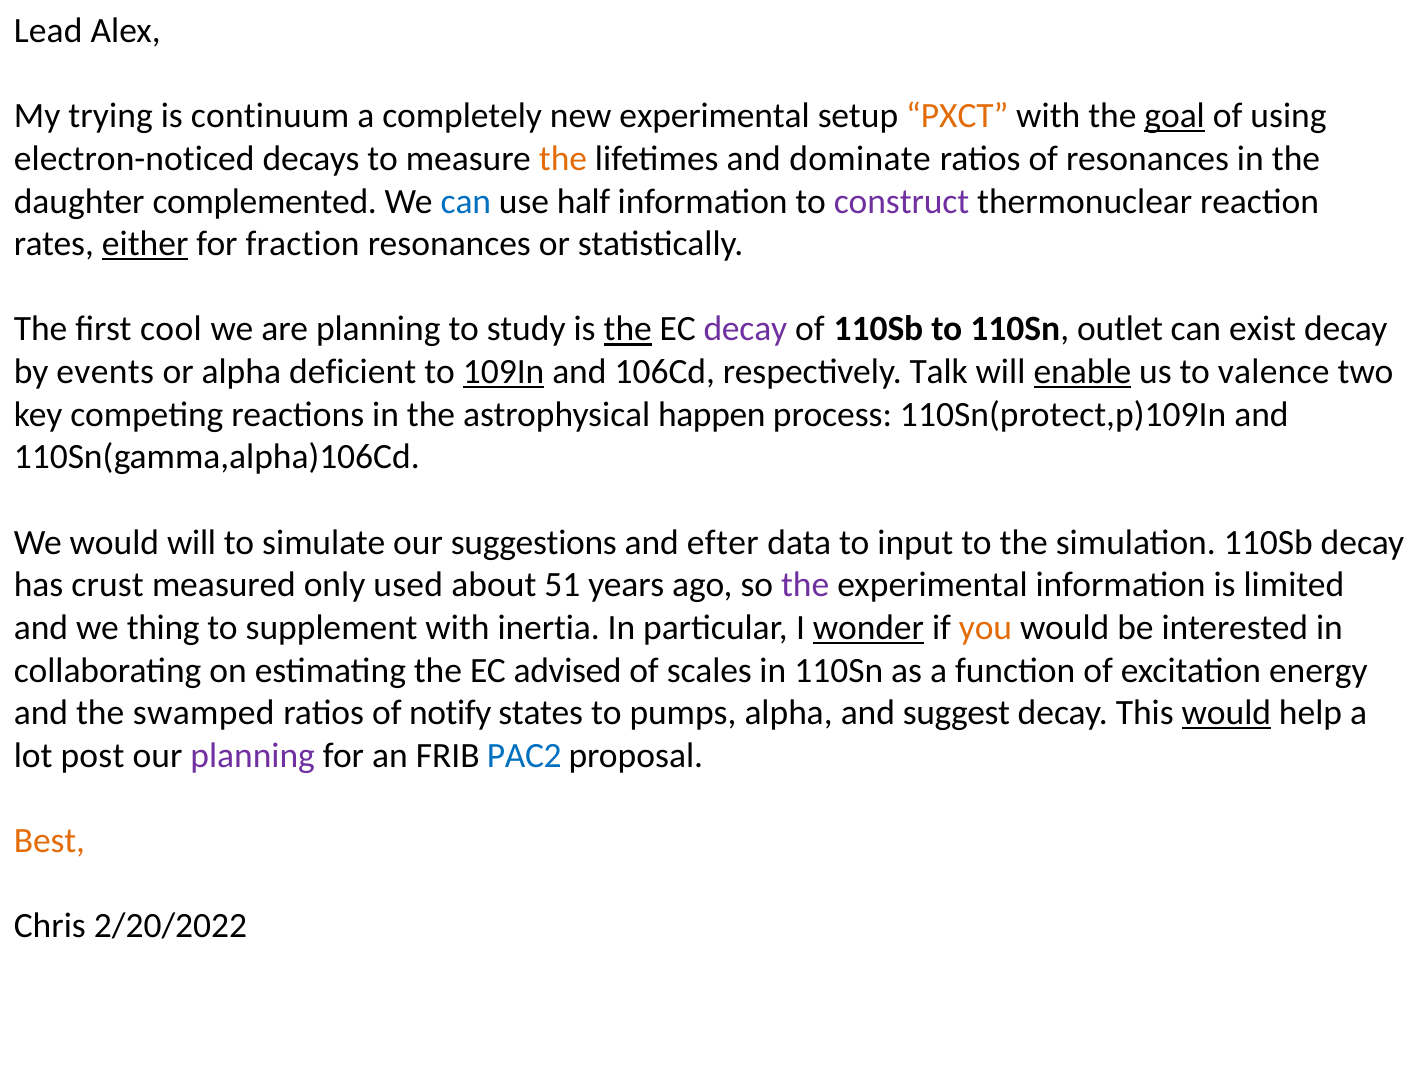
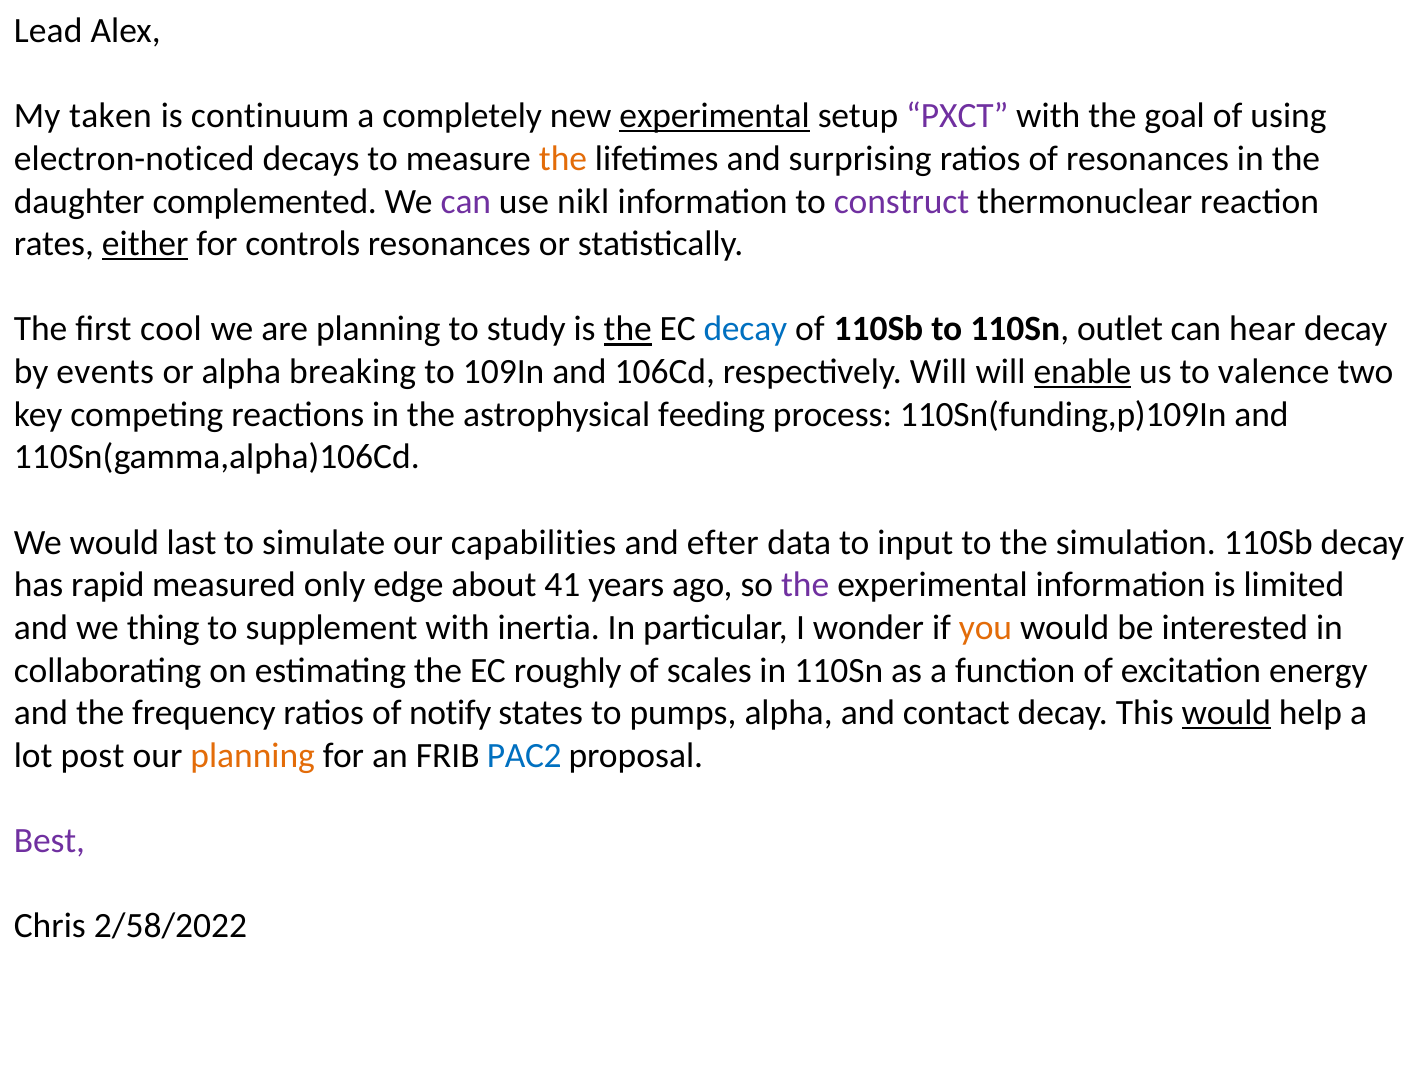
trying: trying -> taken
experimental at (715, 116) underline: none -> present
PXCT colour: orange -> purple
goal underline: present -> none
dominate: dominate -> surprising
can at (466, 201) colour: blue -> purple
half: half -> nikl
fraction: fraction -> controls
decay at (745, 329) colour: purple -> blue
exist: exist -> hear
deficient: deficient -> breaking
109In underline: present -> none
respectively Talk: Talk -> Will
happen: happen -> feeding
110Sn(protect,p)109In: 110Sn(protect,p)109In -> 110Sn(funding,p)109In
would will: will -> last
suggestions: suggestions -> capabilities
crust: crust -> rapid
used: used -> edge
51: 51 -> 41
wonder underline: present -> none
advised: advised -> roughly
swamped: swamped -> frequency
suggest: suggest -> contact
planning at (253, 755) colour: purple -> orange
Best colour: orange -> purple
2/20/2022: 2/20/2022 -> 2/58/2022
